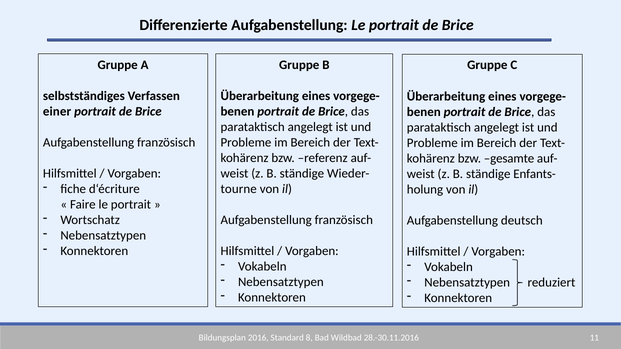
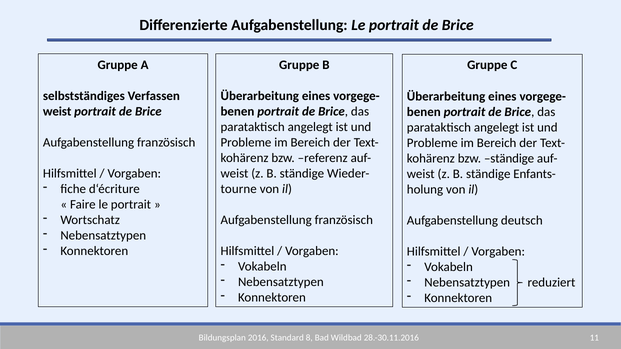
einer at (57, 111): einer -> weist
bzw gesamte: gesamte -> ständige
